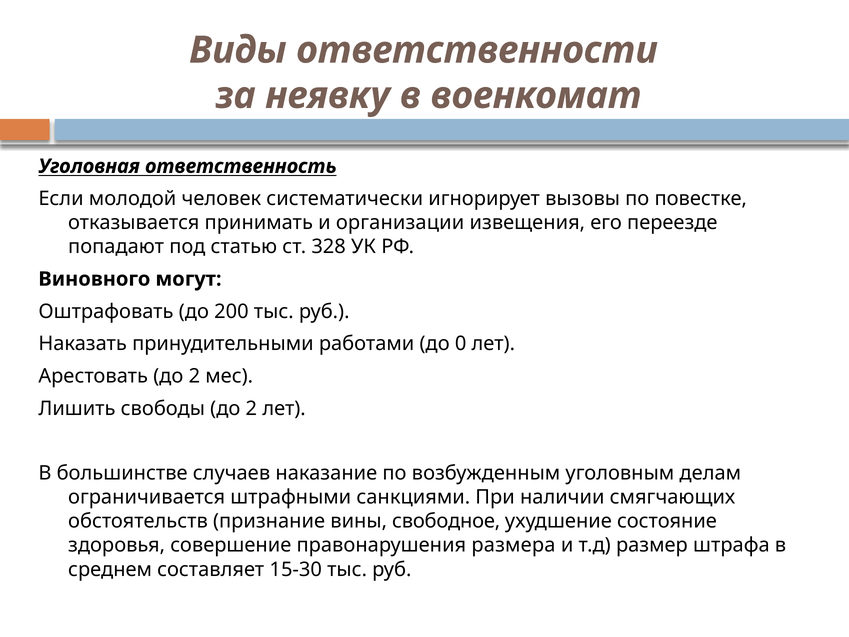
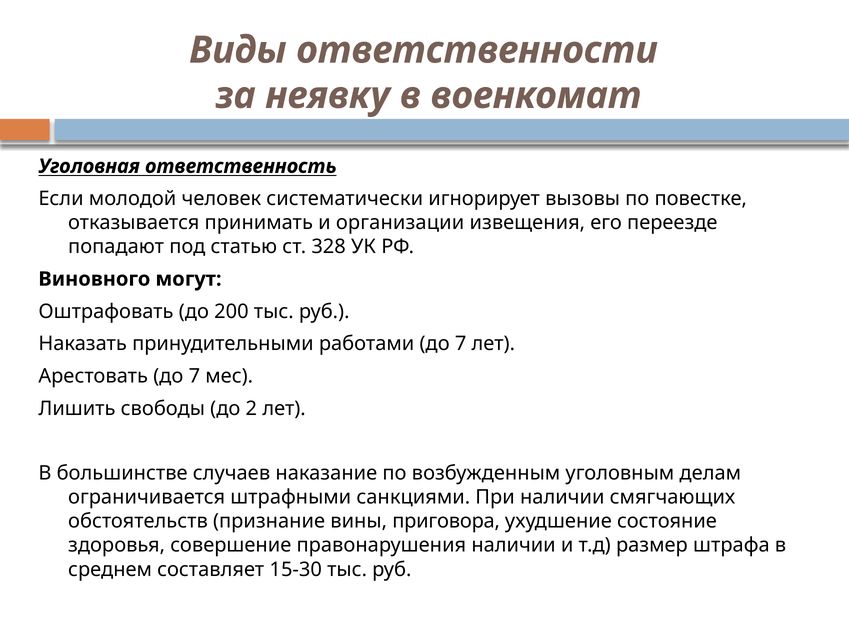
работами до 0: 0 -> 7
Арестовать до 2: 2 -> 7
свободное: свободное -> приговора
правонарушения размера: размера -> наличии
